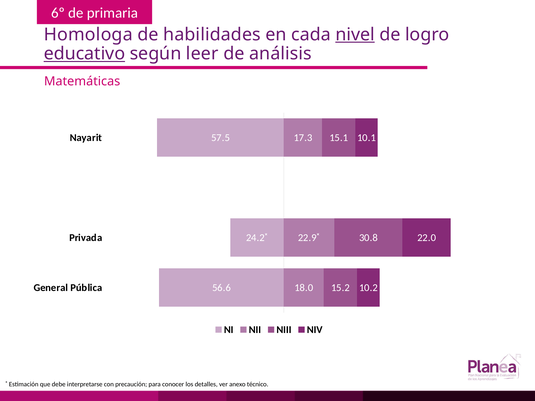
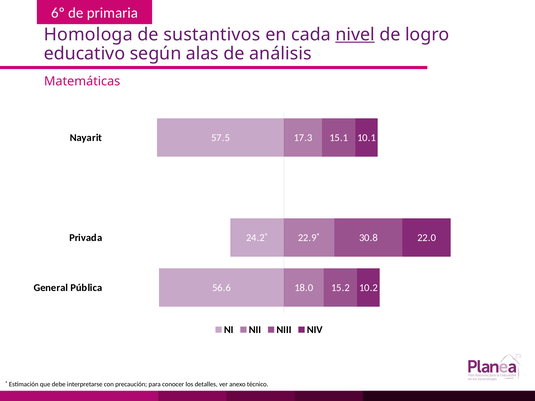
habilidades: habilidades -> sustantivos
educativo underline: present -> none
leer: leer -> alas
